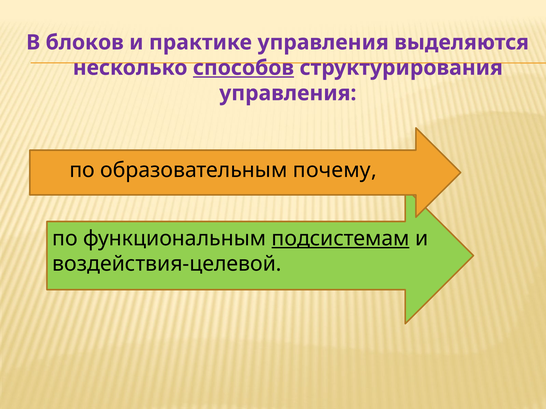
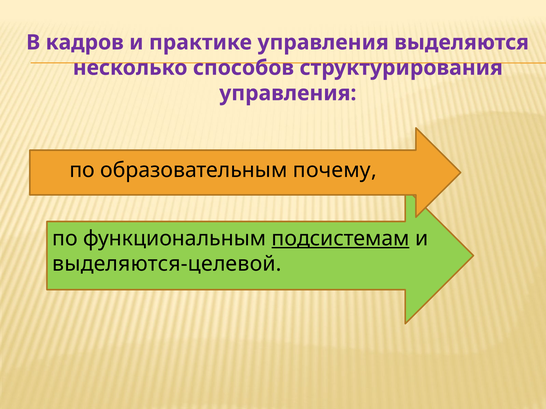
блоков: блоков -> кадров
способов underline: present -> none
воздействия-целевой: воздействия-целевой -> выделяются-целевой
